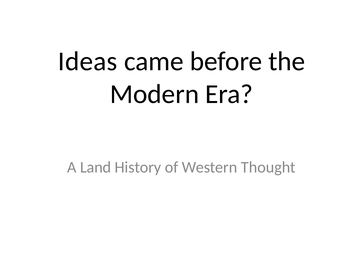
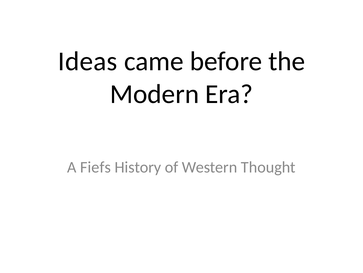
Land: Land -> Fiefs
